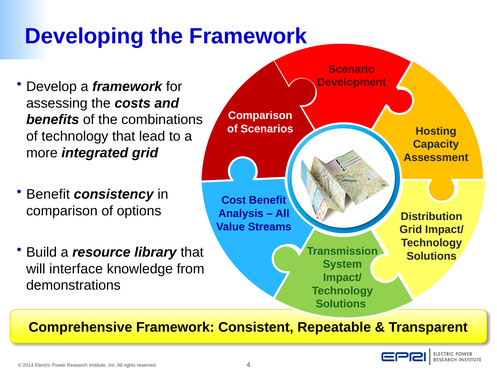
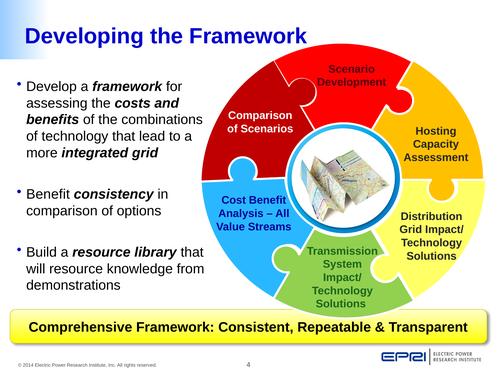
will interface: interface -> resource
